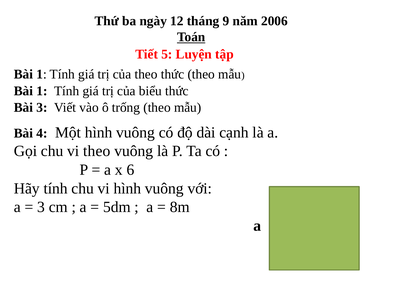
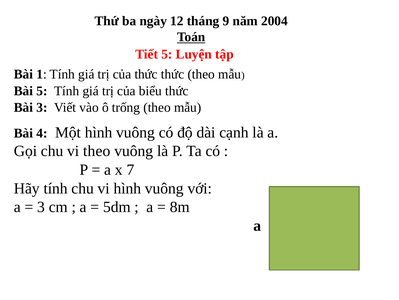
2006: 2006 -> 2004
của theo: theo -> thức
1 at (42, 91): 1 -> 5
6: 6 -> 7
